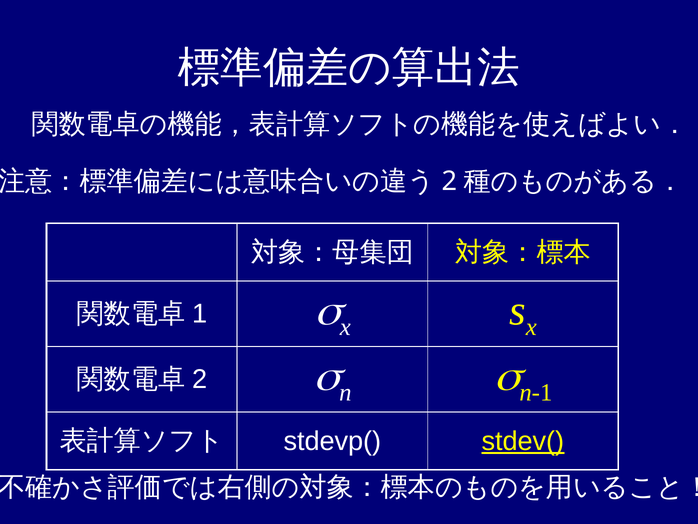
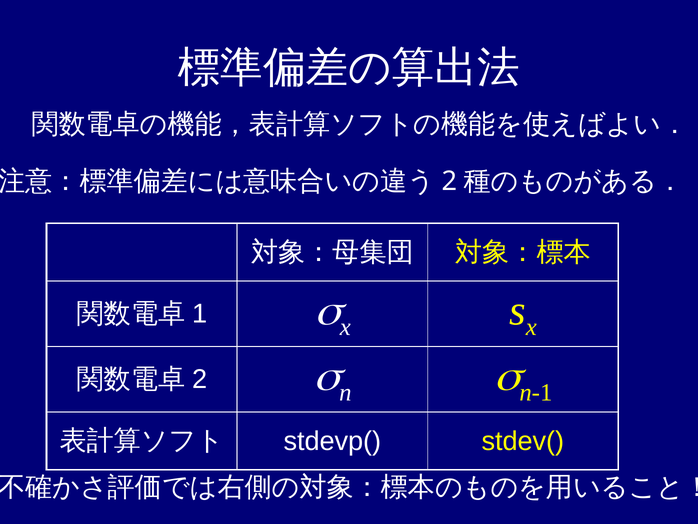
stdev( underline: present -> none
